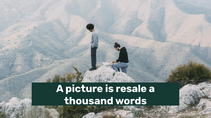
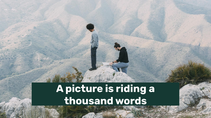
resale: resale -> riding
